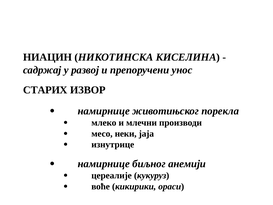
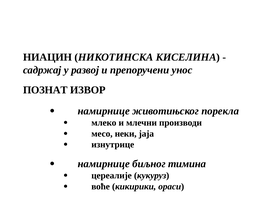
СТАРИХ: СТАРИХ -> ПОЗНАТ
анемији: анемији -> тимина
